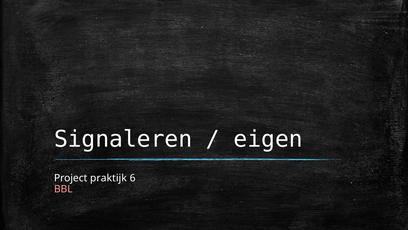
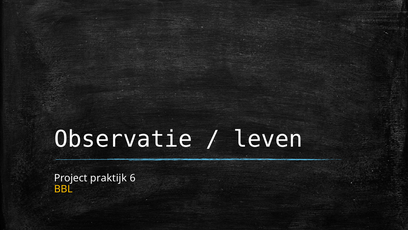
Signaleren: Signaleren -> Observatie
eigen: eigen -> leven
BBL colour: pink -> yellow
